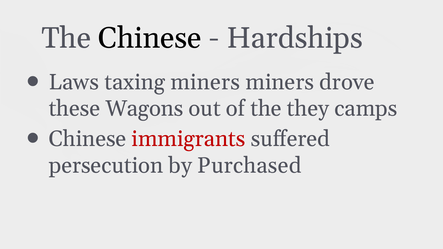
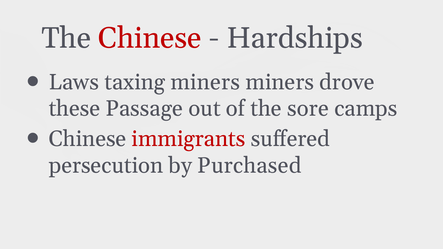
Chinese at (150, 38) colour: black -> red
Wagons: Wagons -> Passage
they: they -> sore
